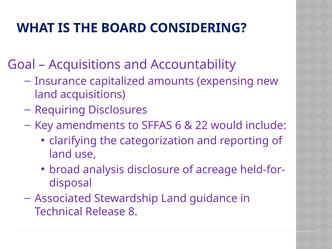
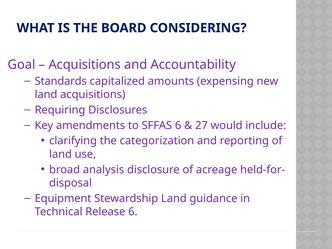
Insurance: Insurance -> Standards
22: 22 -> 27
Associated: Associated -> Equipment
Release 8: 8 -> 6
